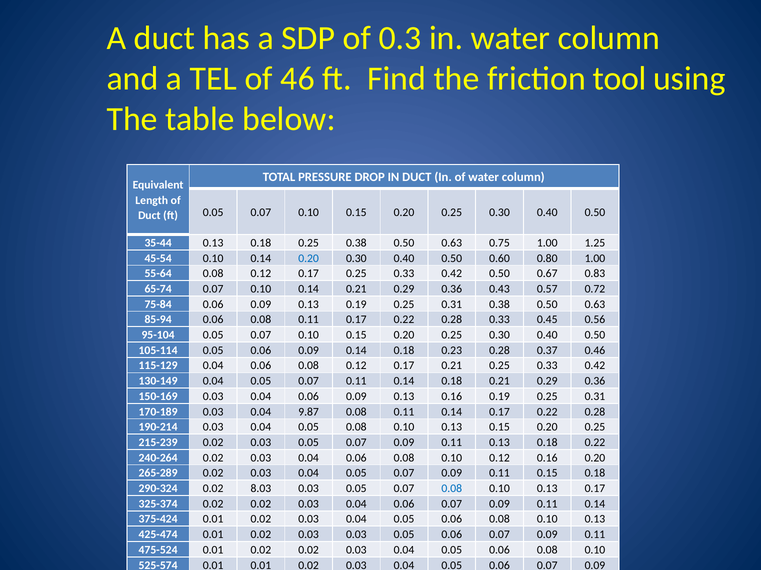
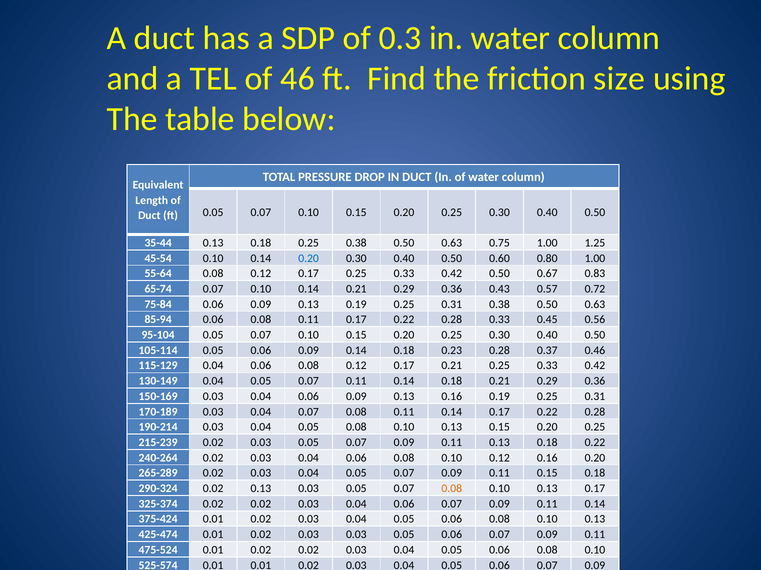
tool: tool -> size
0.04 9.87: 9.87 -> 0.07
0.02 8.03: 8.03 -> 0.13
0.08 at (452, 489) colour: blue -> orange
